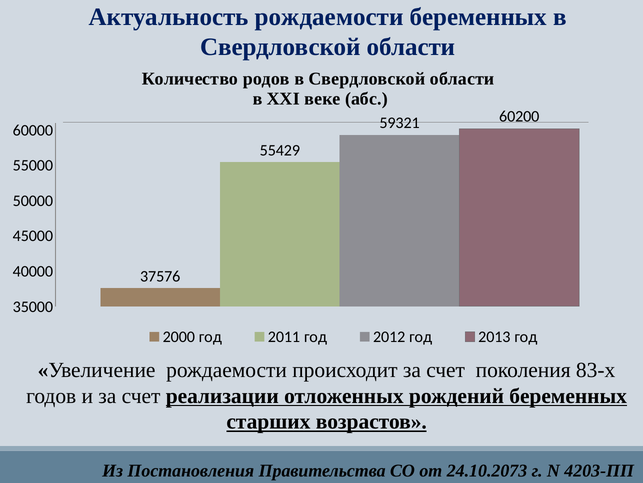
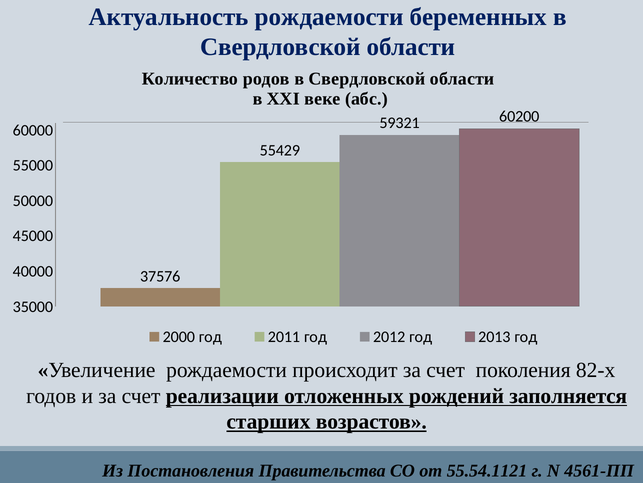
83-х: 83-х -> 82-х
рождений беременных: беременных -> заполняется
24.10.2073: 24.10.2073 -> 55.54.1121
4203-ПП: 4203-ПП -> 4561-ПП
